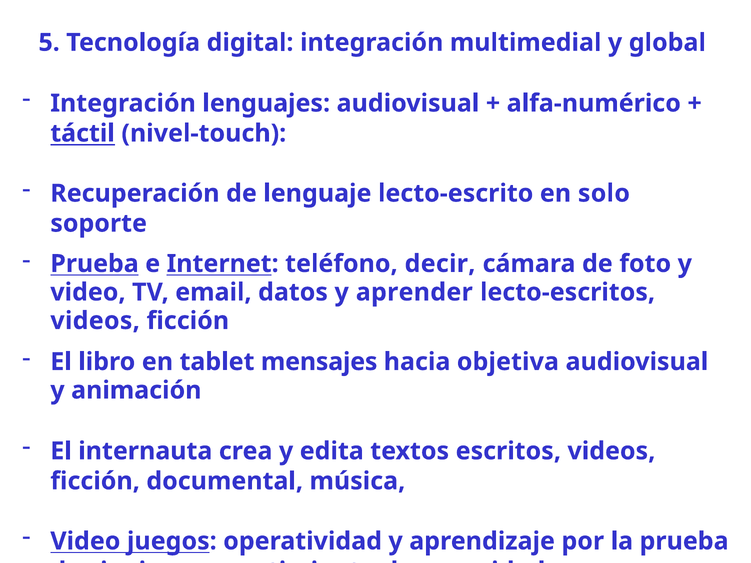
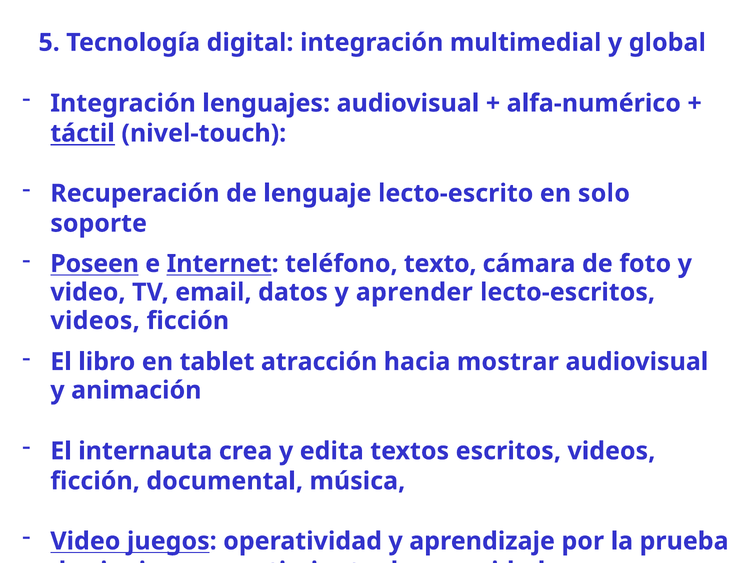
Prueba at (95, 264): Prueba -> Poseen
decir: decir -> texto
mensajes: mensajes -> atracción
objetiva: objetiva -> mostrar
